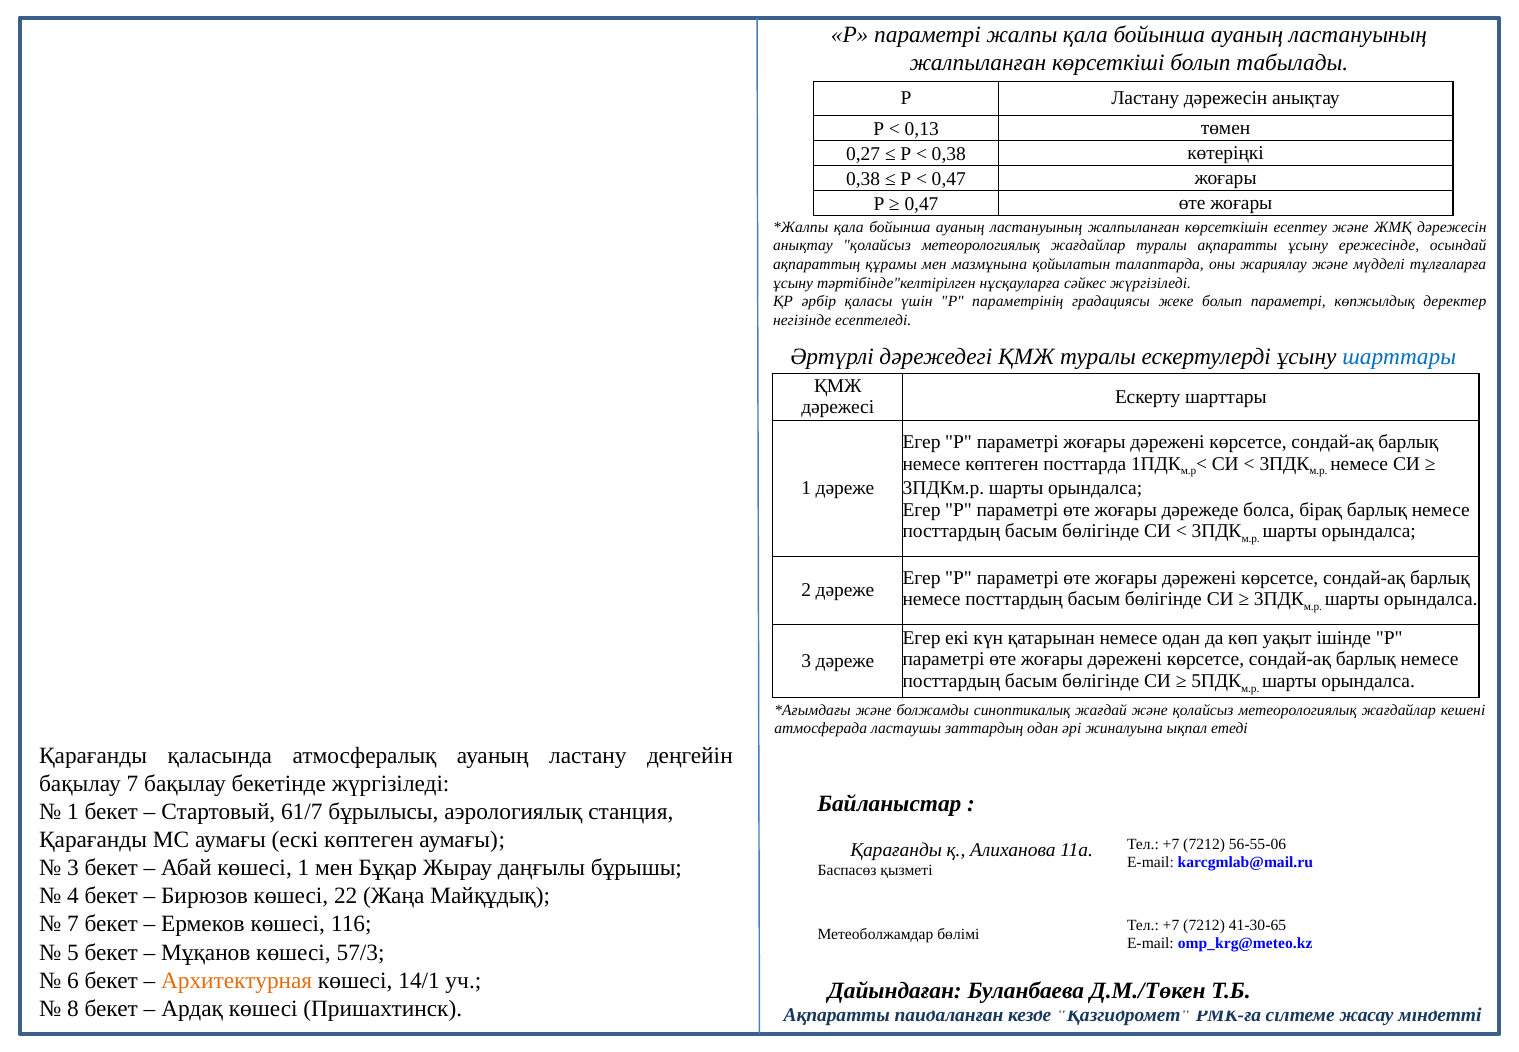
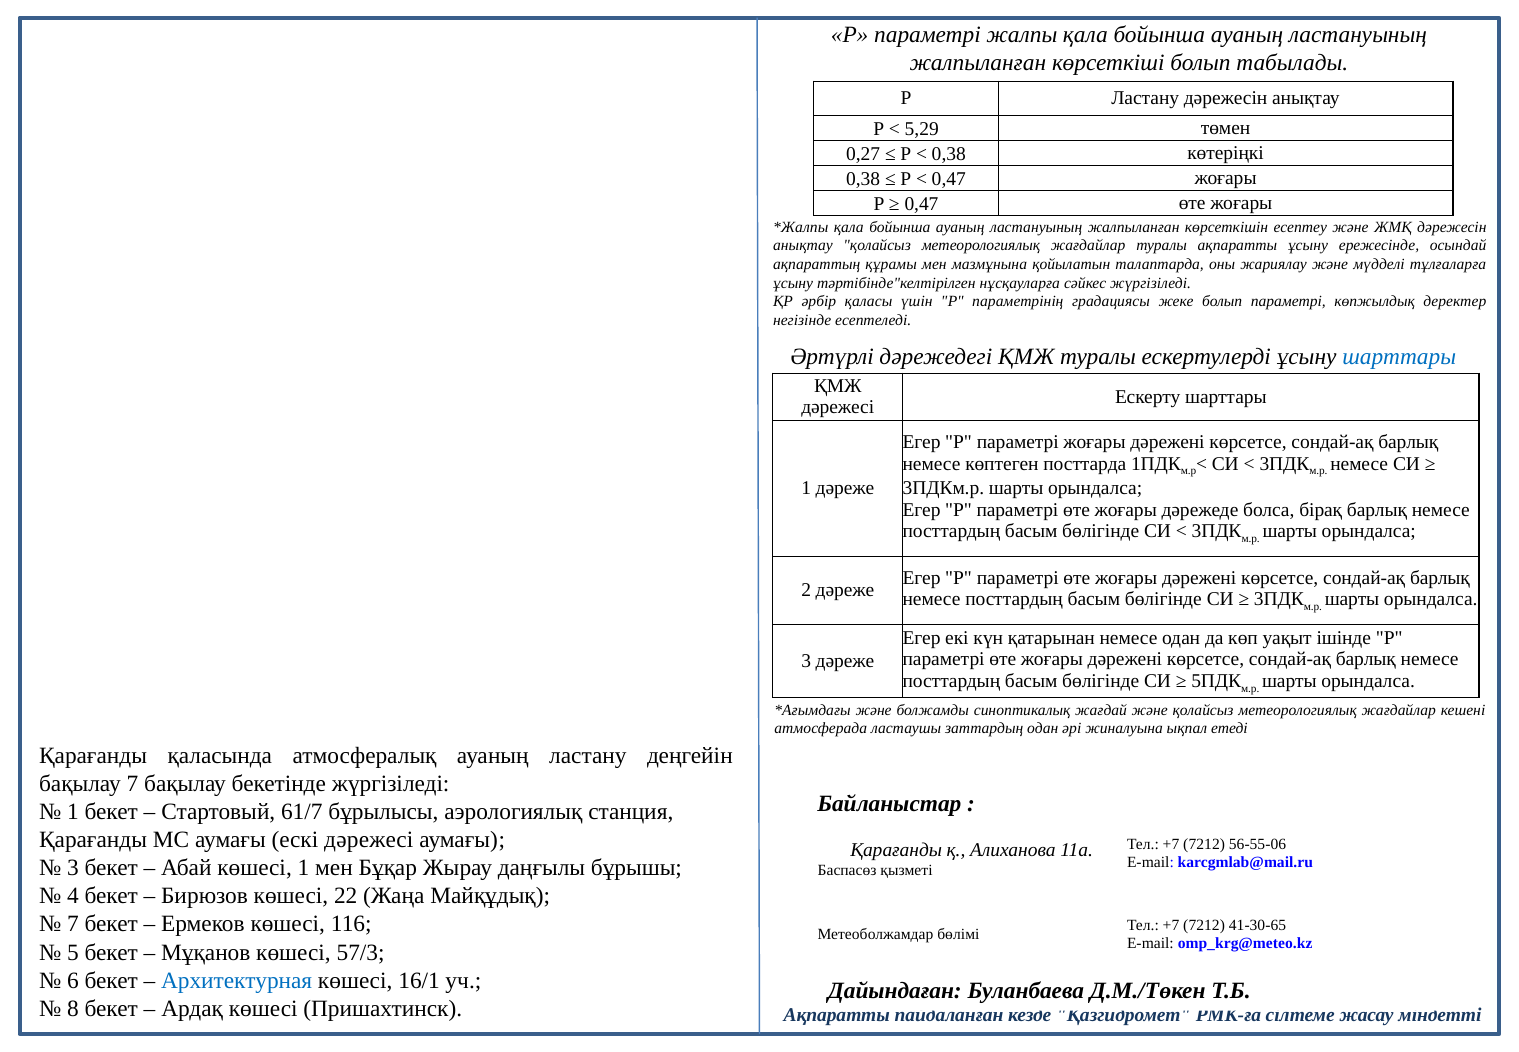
0,13: 0,13 -> 5,29
ескі көптеген: көптеген -> дәрежесі
Архитектурная colour: orange -> blue
14/1: 14/1 -> 16/1
